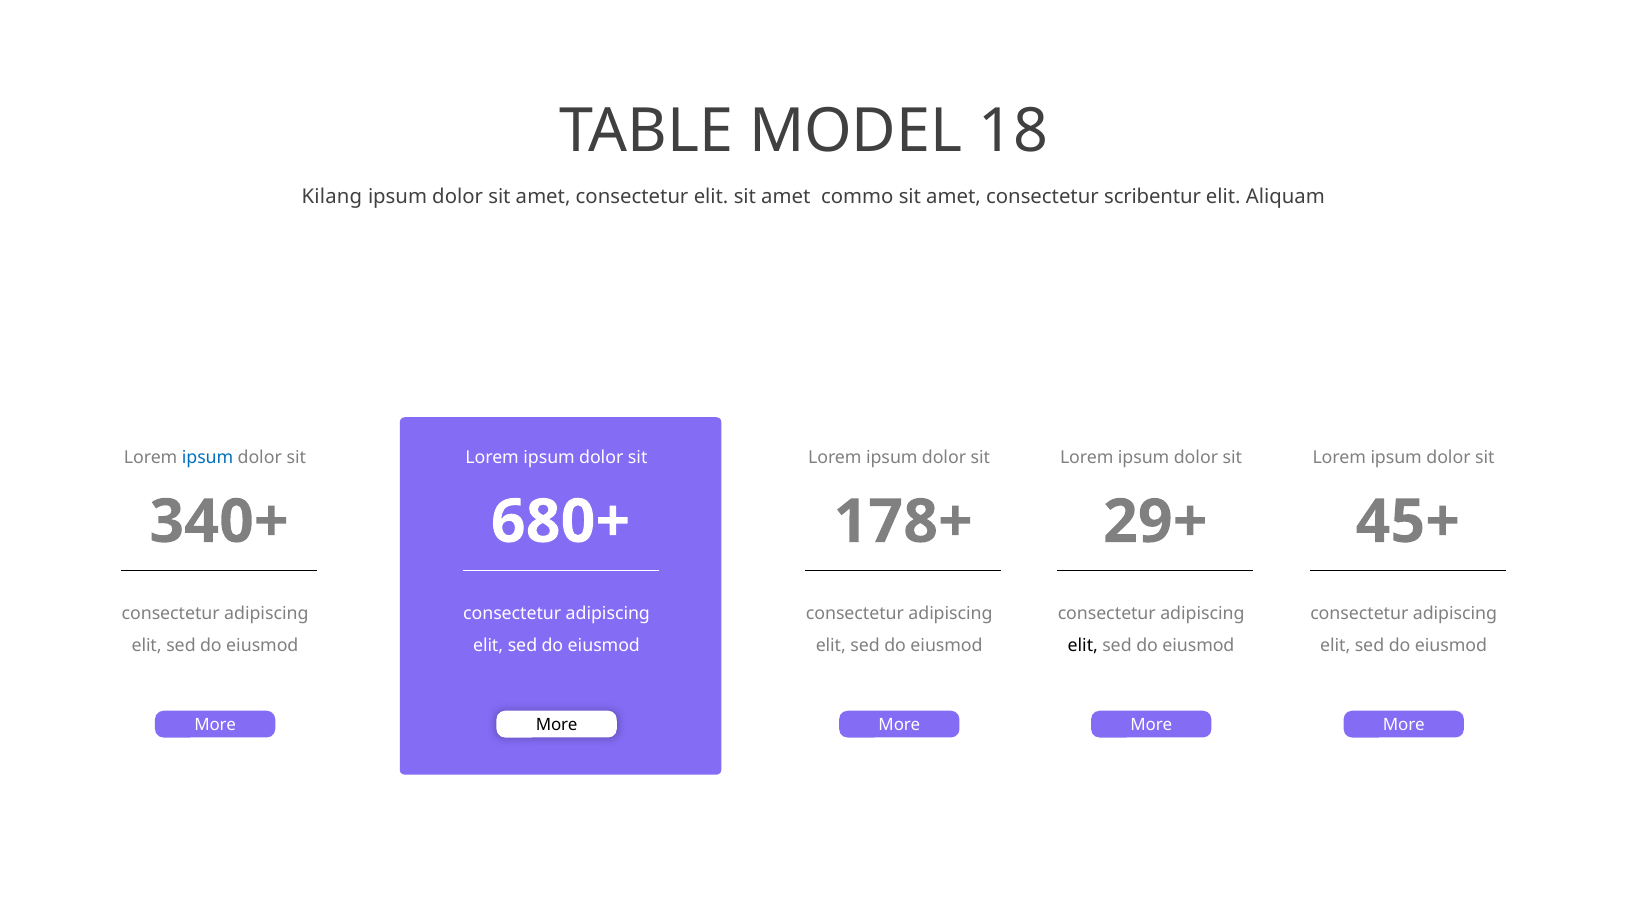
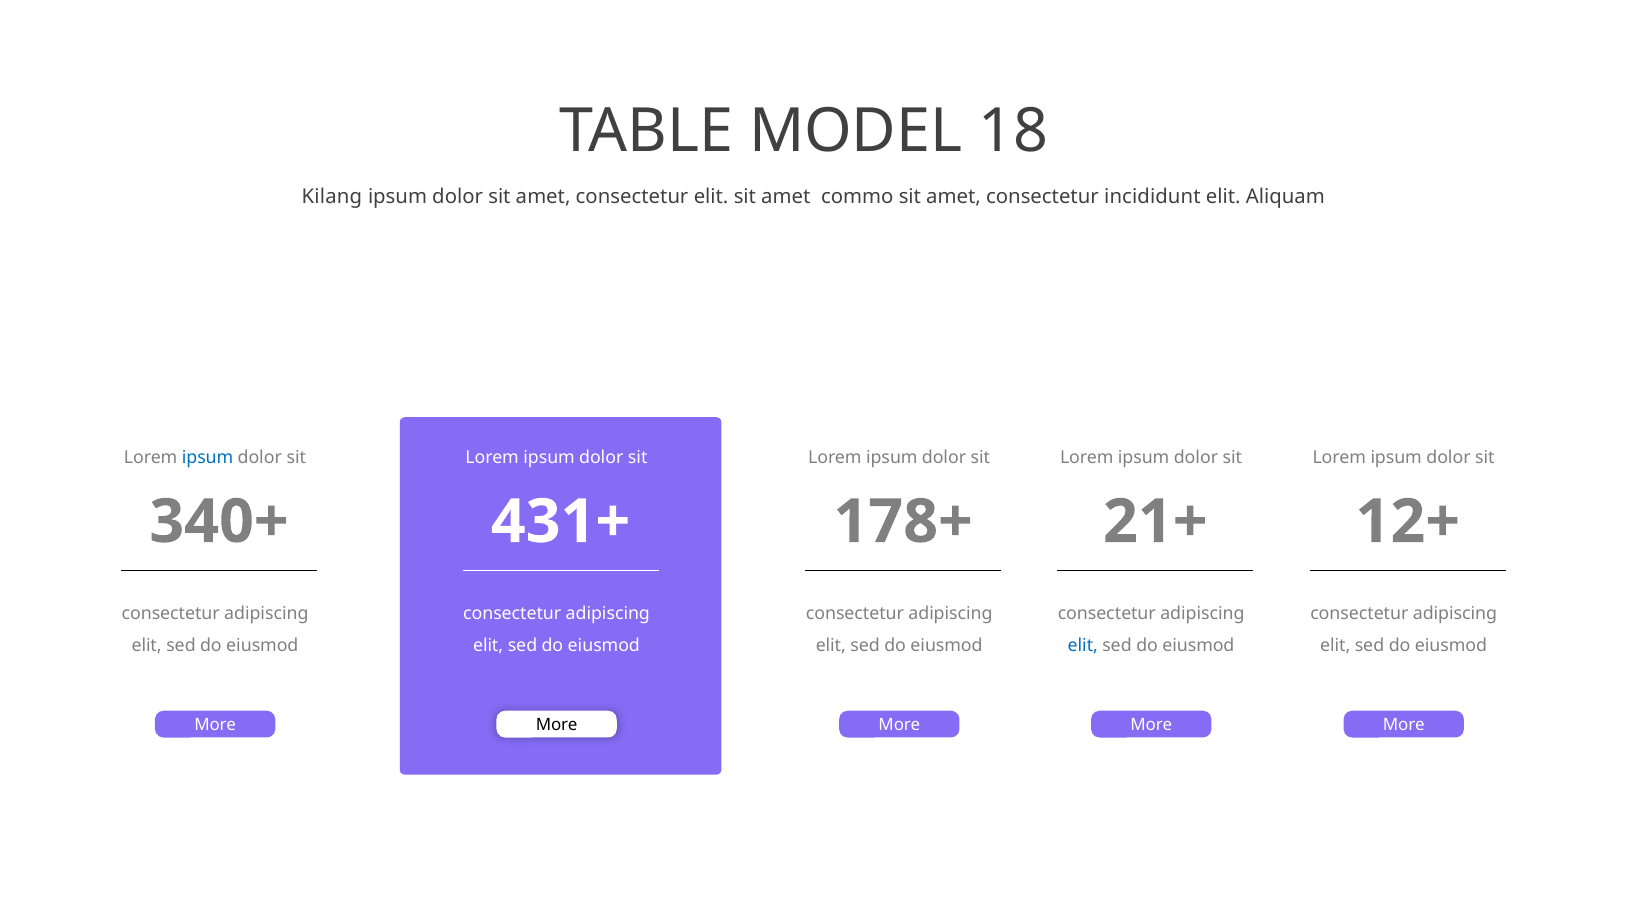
scribentur: scribentur -> incididunt
680+: 680+ -> 431+
29+: 29+ -> 21+
45+: 45+ -> 12+
elit at (1083, 645) colour: black -> blue
